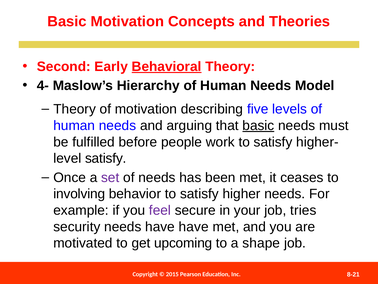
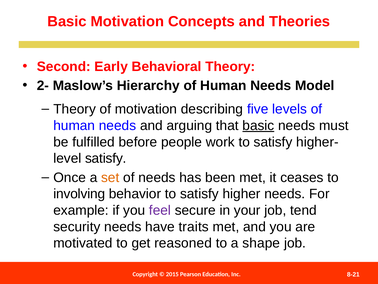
Behavioral underline: present -> none
4-: 4- -> 2-
set colour: purple -> orange
tries: tries -> tend
have have: have -> traits
upcoming: upcoming -> reasoned
